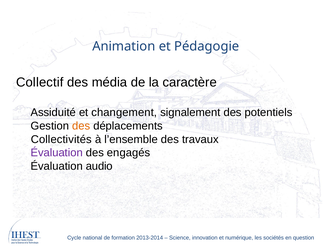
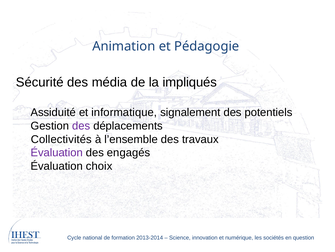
Collectif: Collectif -> Sécurité
caractère: caractère -> impliqués
changement: changement -> informatique
des at (81, 126) colour: orange -> purple
audio: audio -> choix
